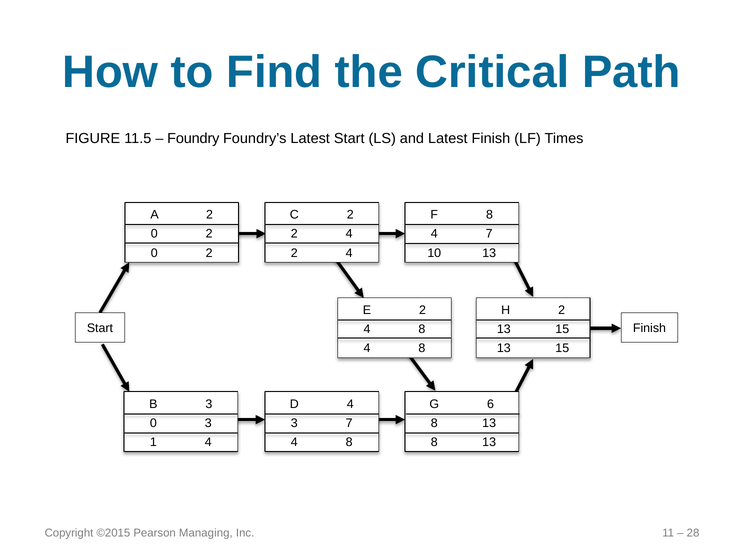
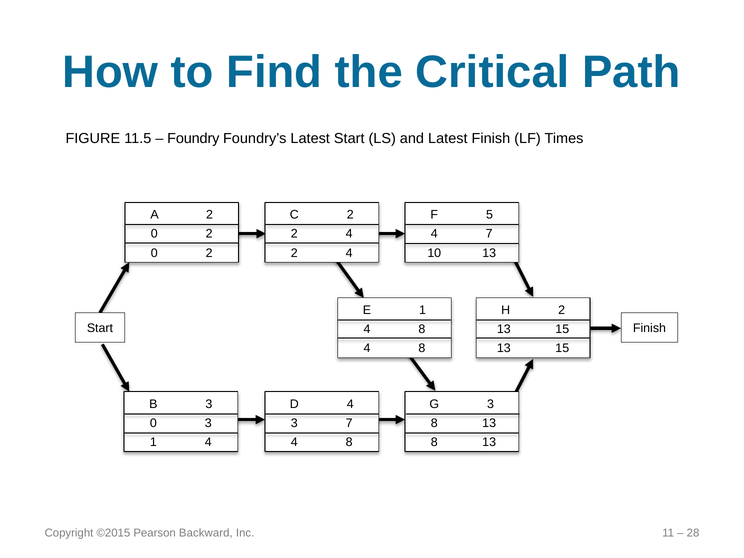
F 8: 8 -> 5
E 2: 2 -> 1
G 6: 6 -> 3
Managing: Managing -> Backward
